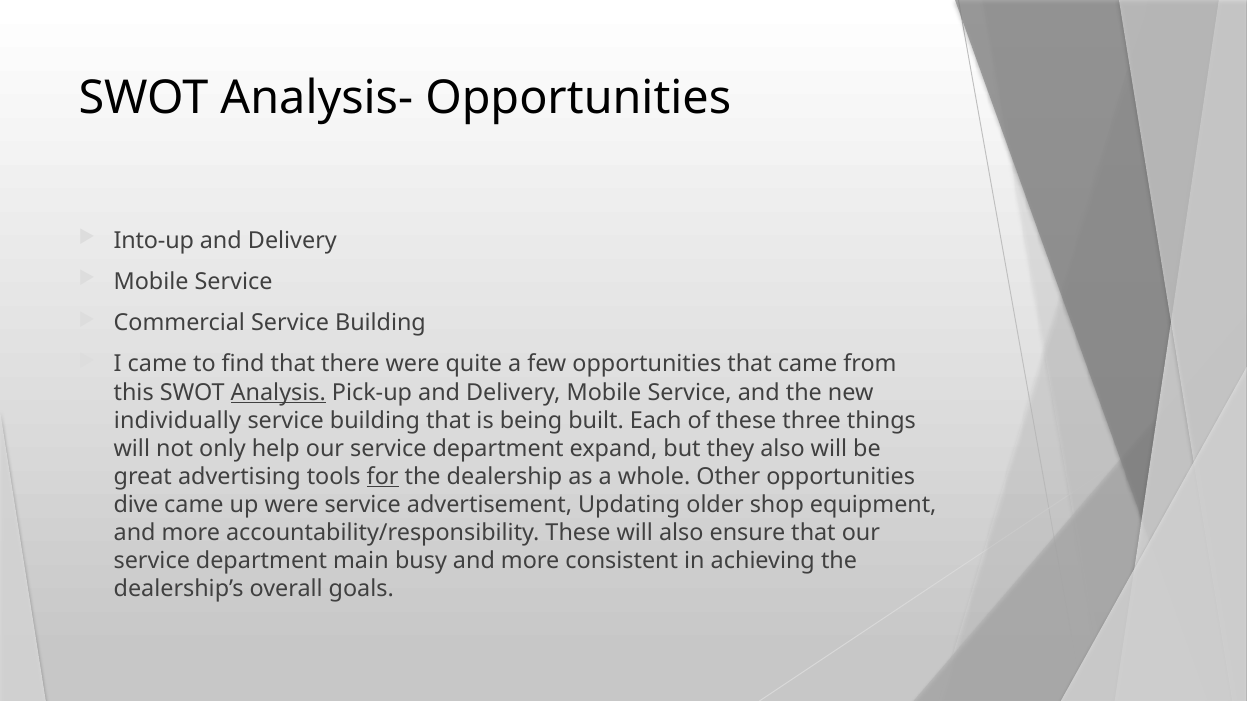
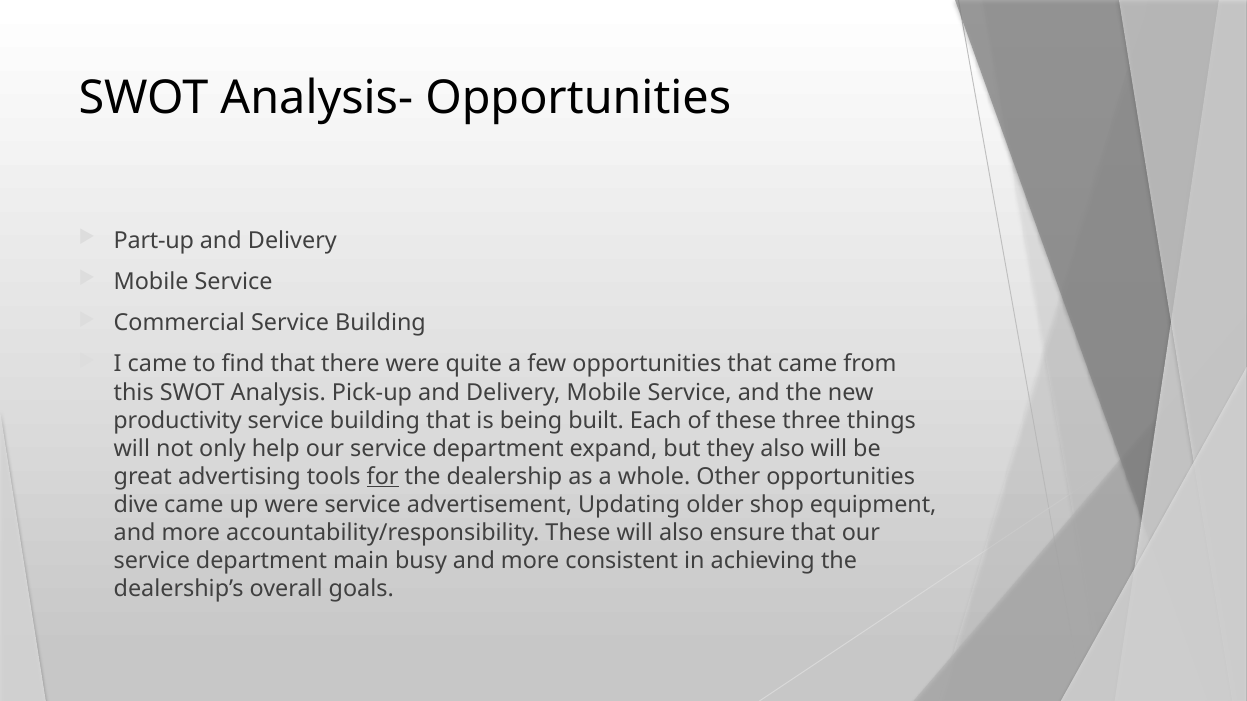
Into-up: Into-up -> Part-up
Analysis underline: present -> none
individually: individually -> productivity
